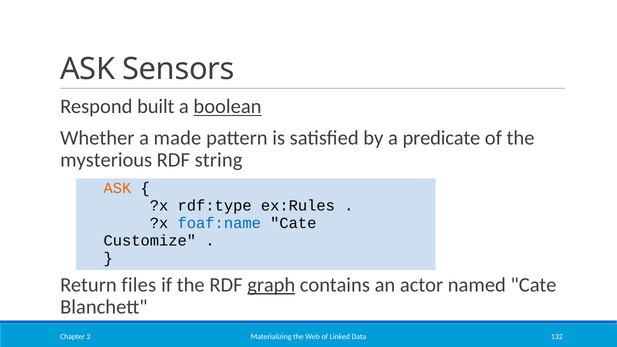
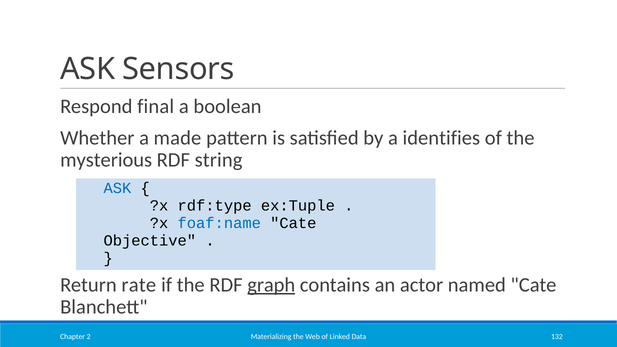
built: built -> final
boolean underline: present -> none
predicate: predicate -> identifies
ASK at (117, 188) colour: orange -> blue
ex:Rules: ex:Rules -> ex:Tuple
Customize: Customize -> Objective
files: files -> rate
